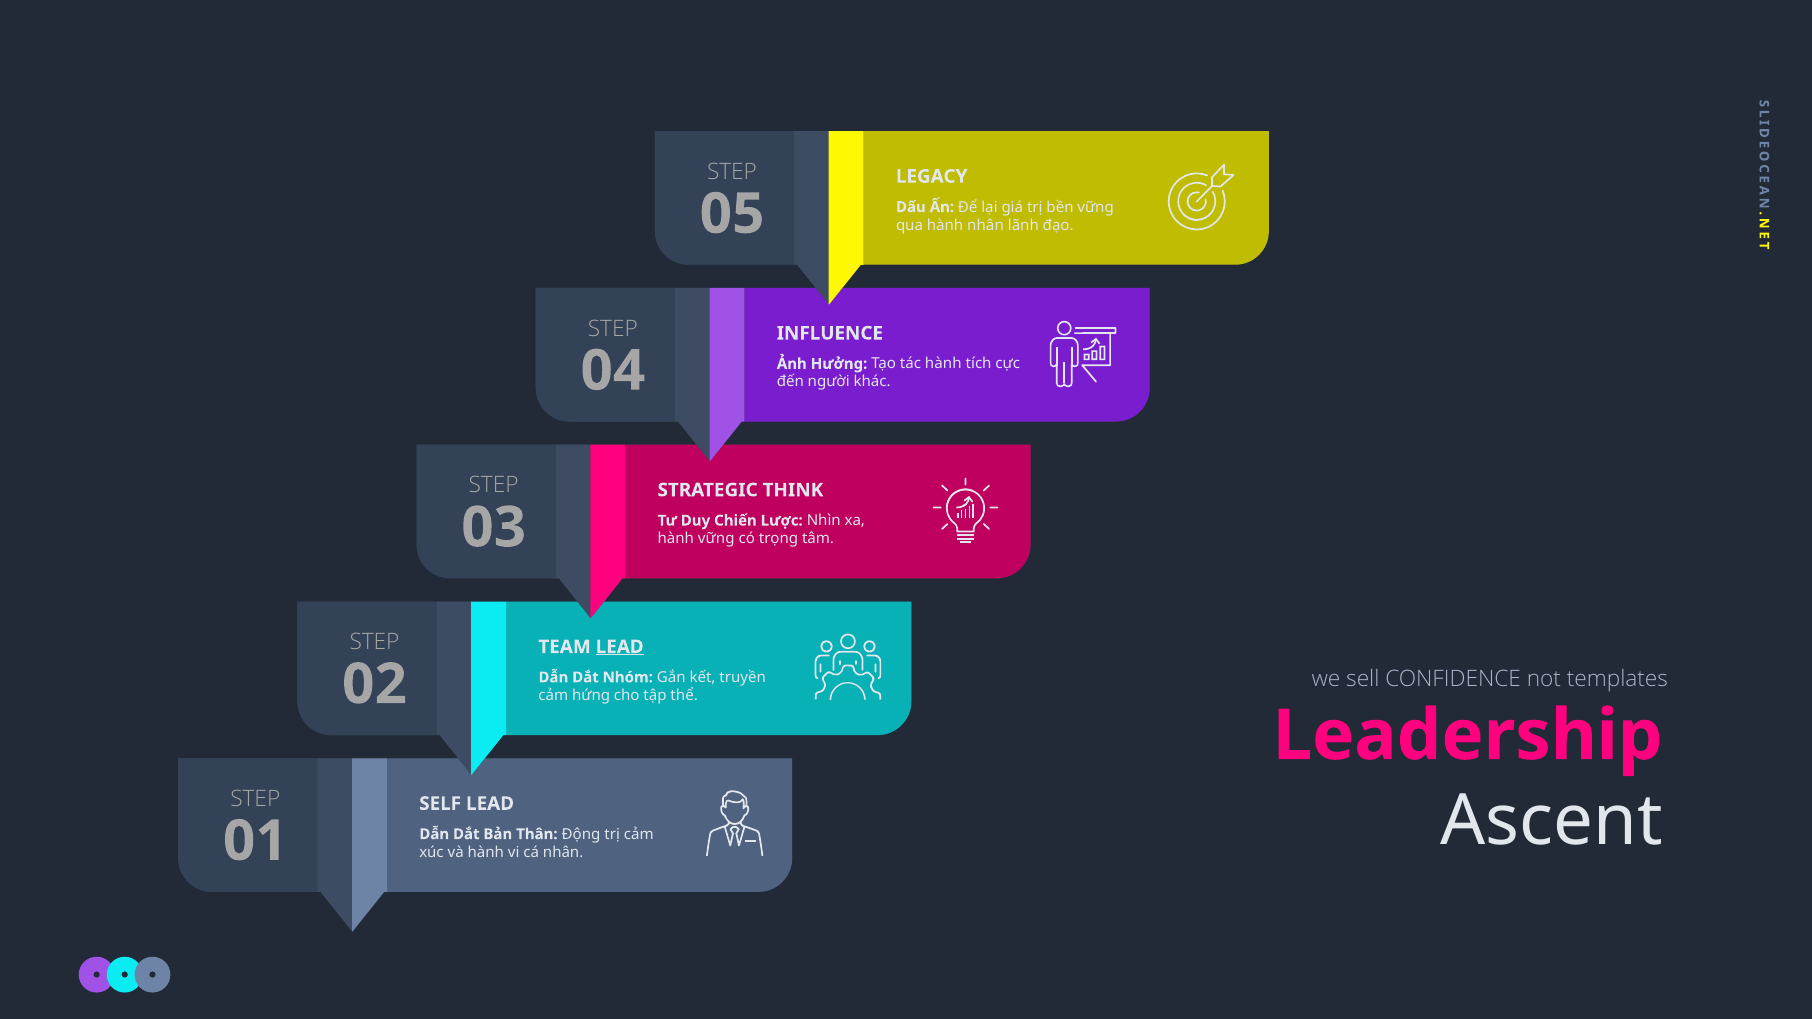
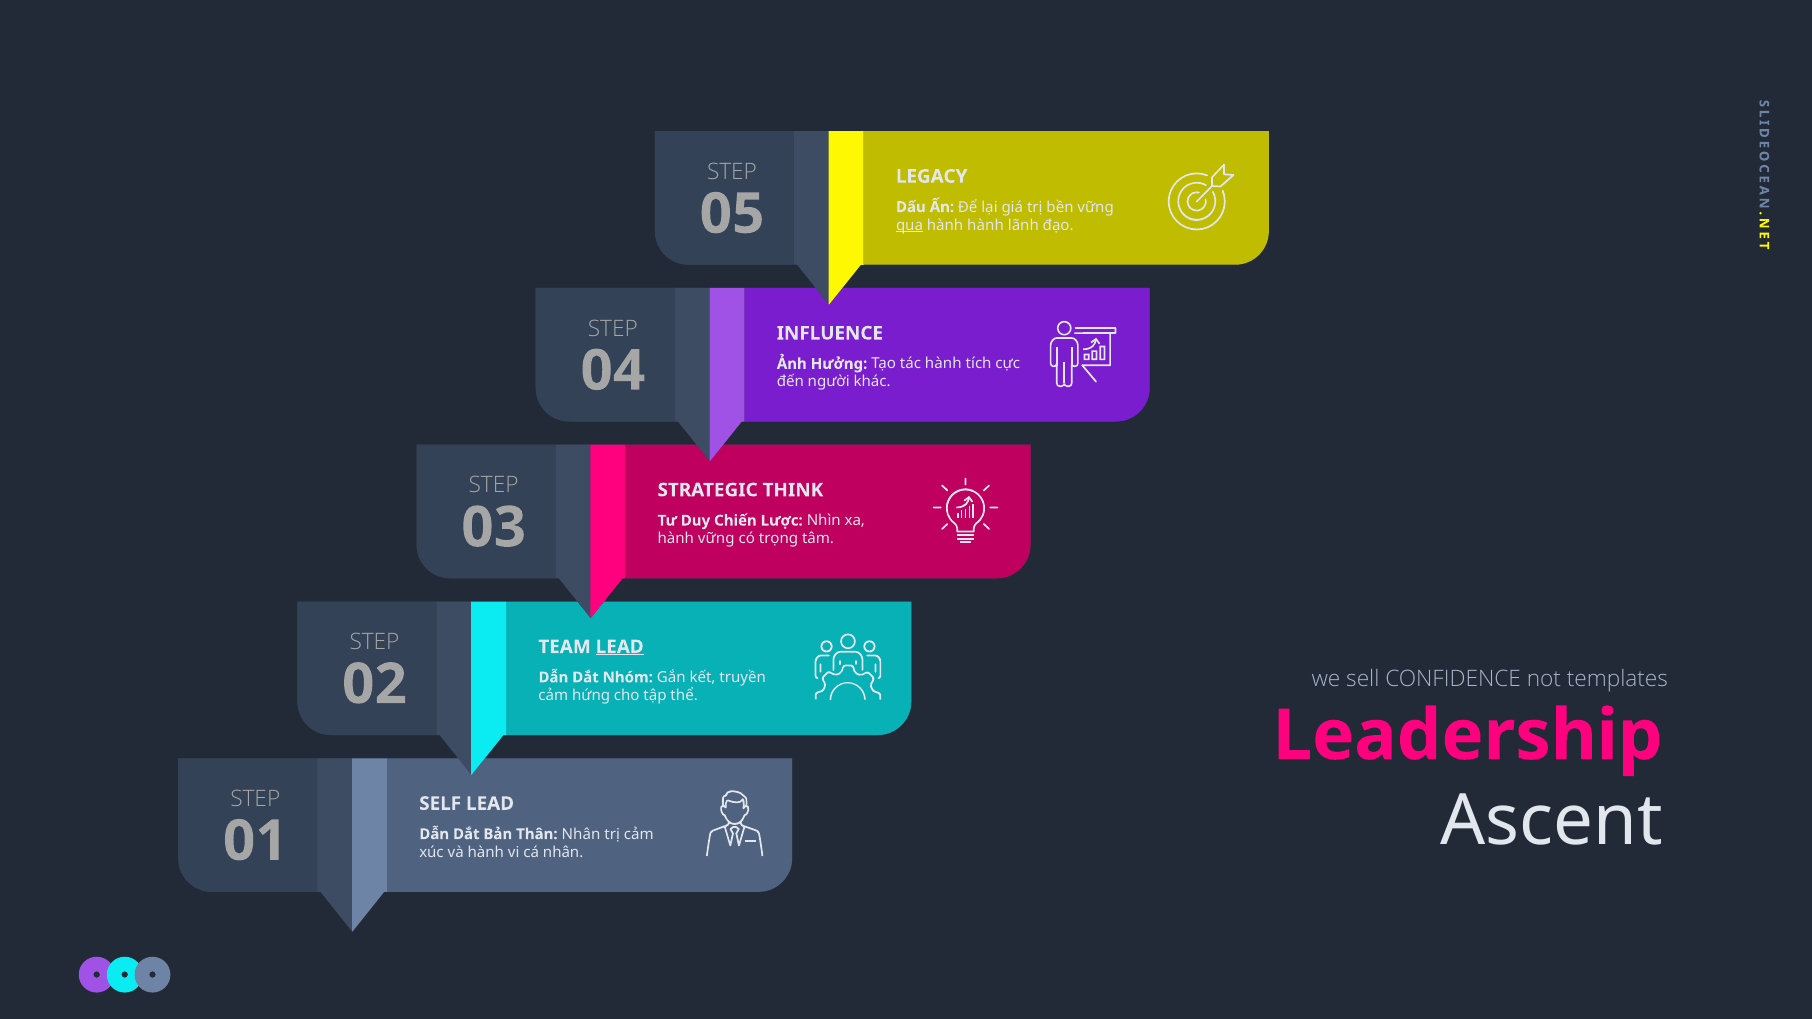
qua underline: none -> present
hành nhân: nhân -> hành
Thân Động: Động -> Nhân
